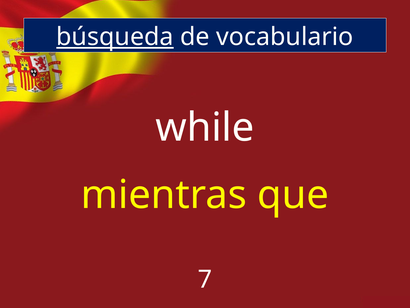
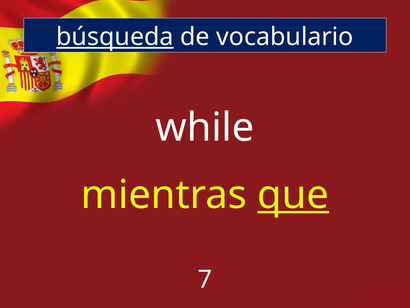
que underline: none -> present
